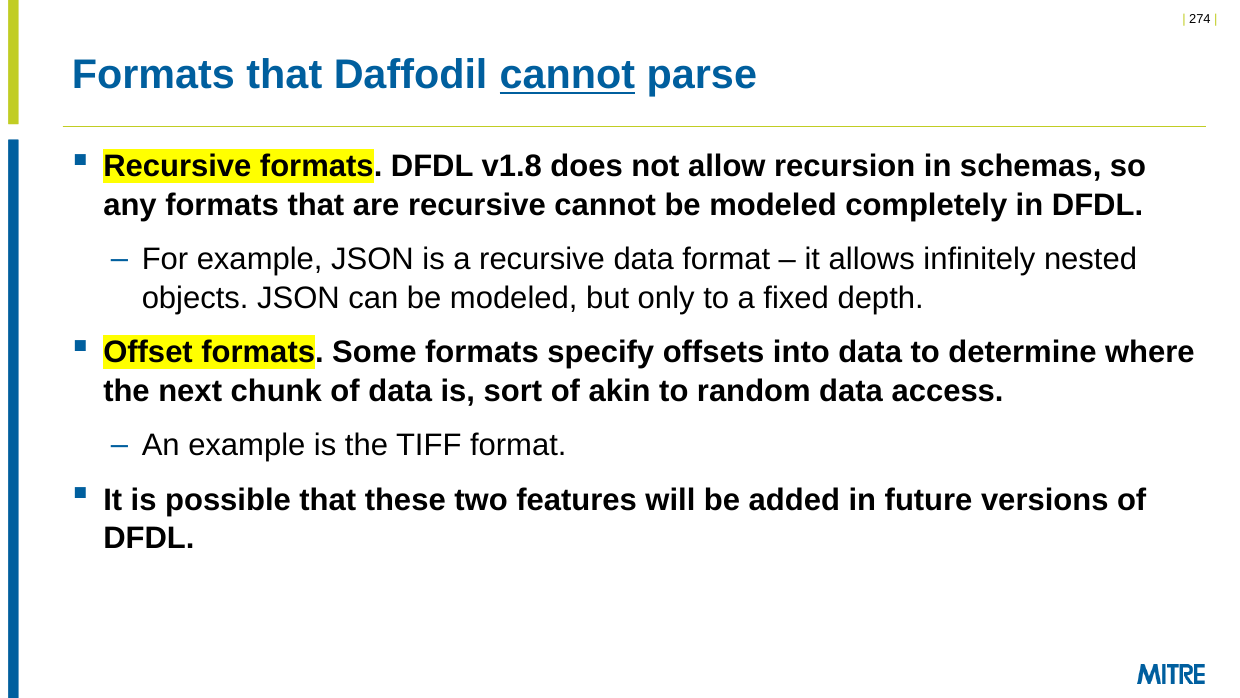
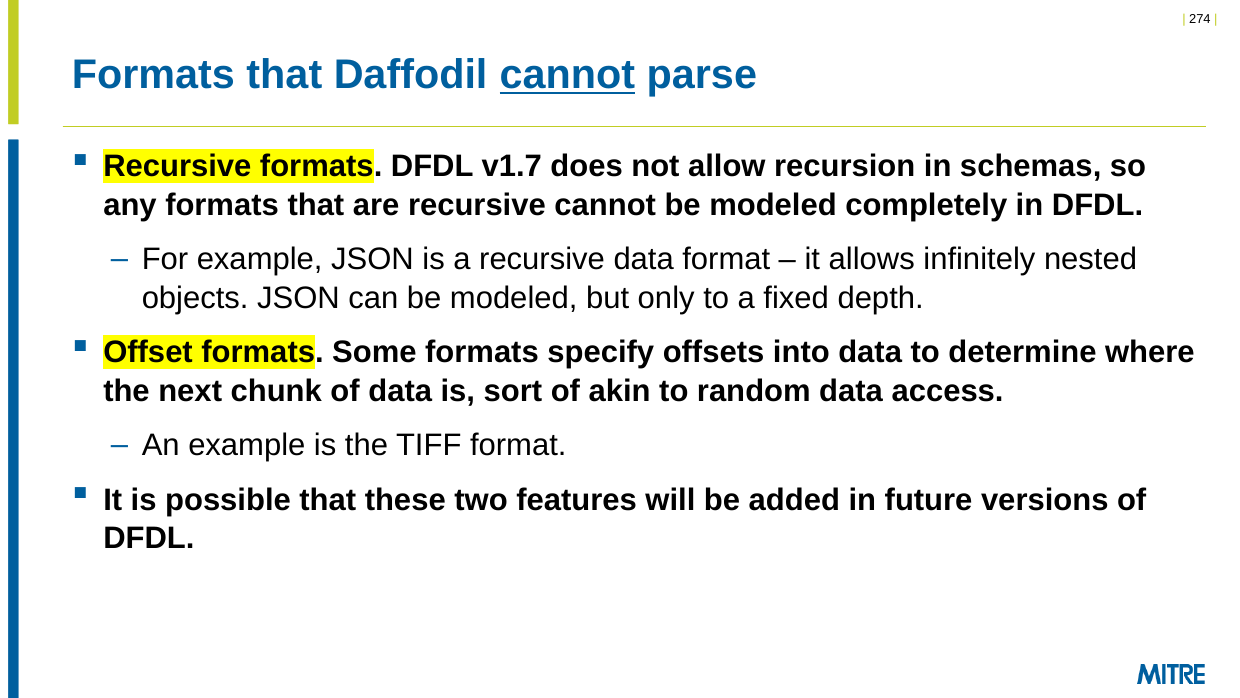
v1.8: v1.8 -> v1.7
